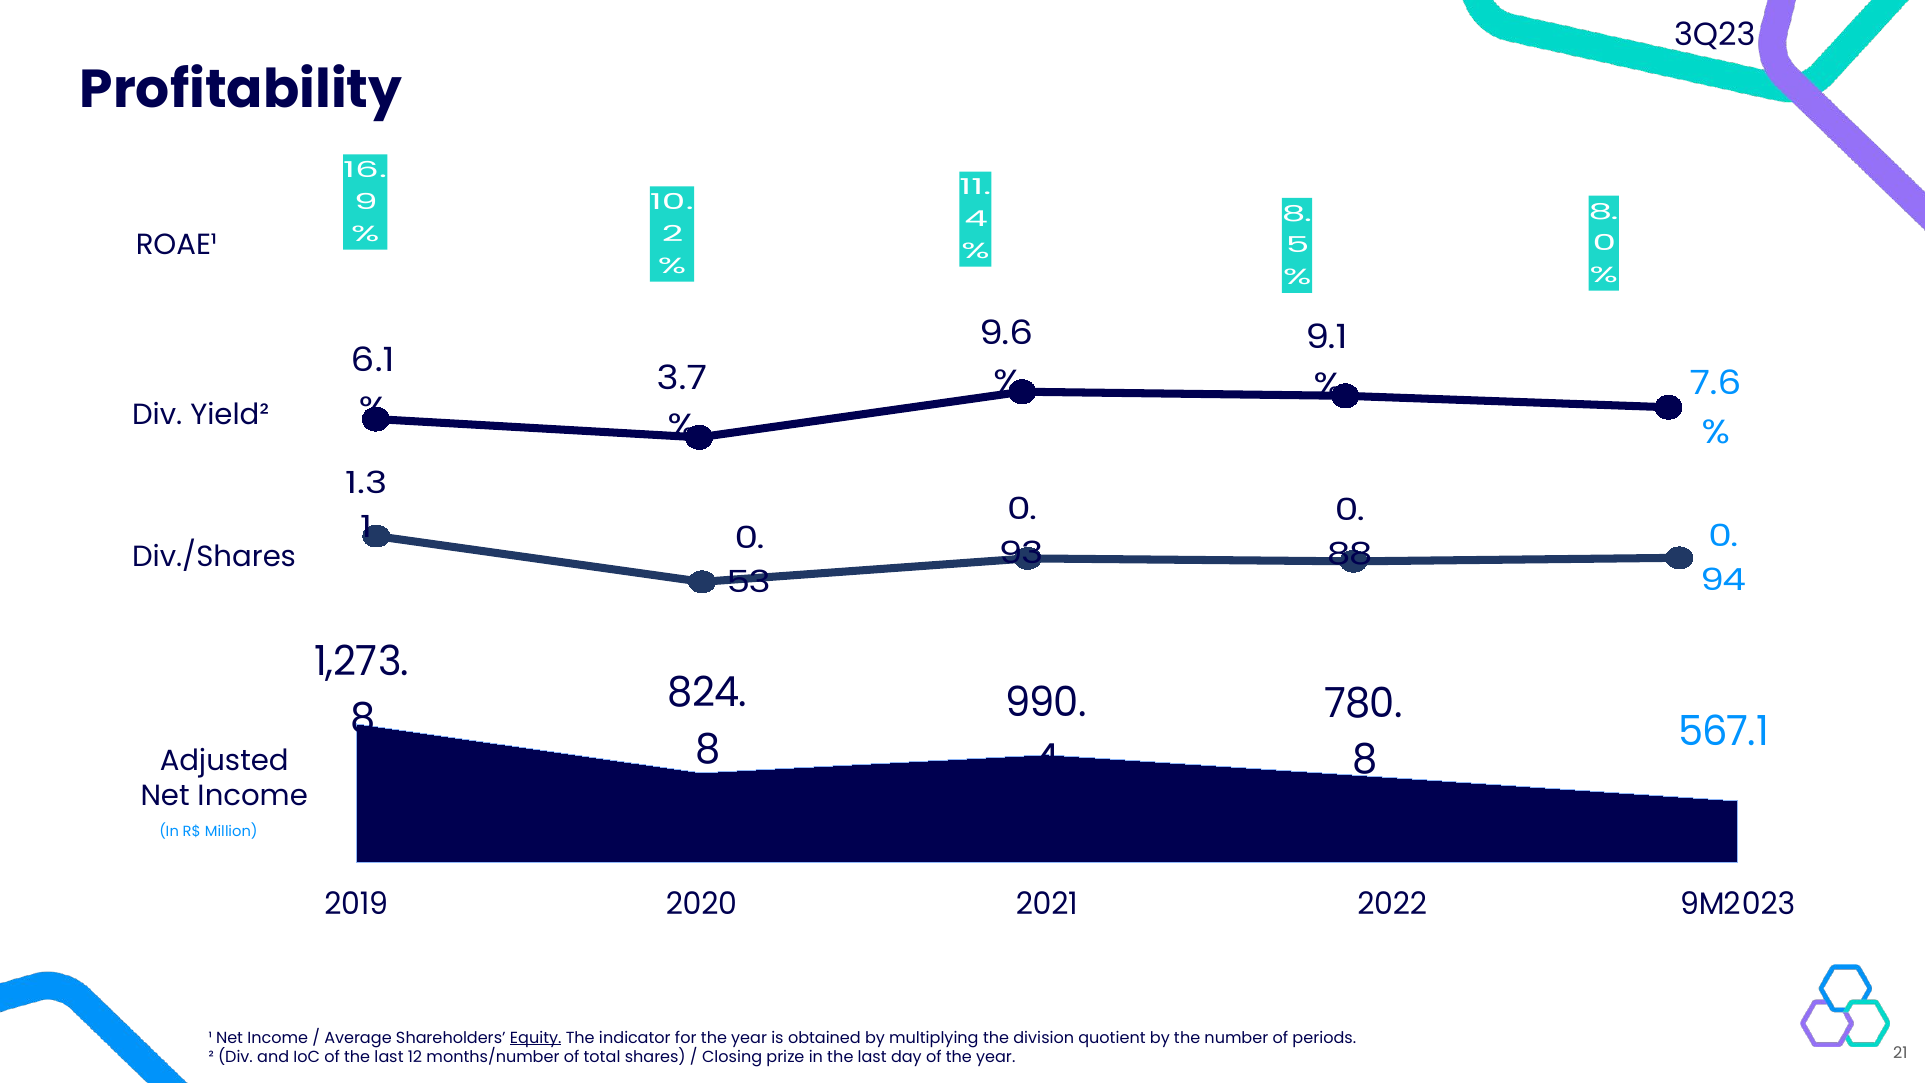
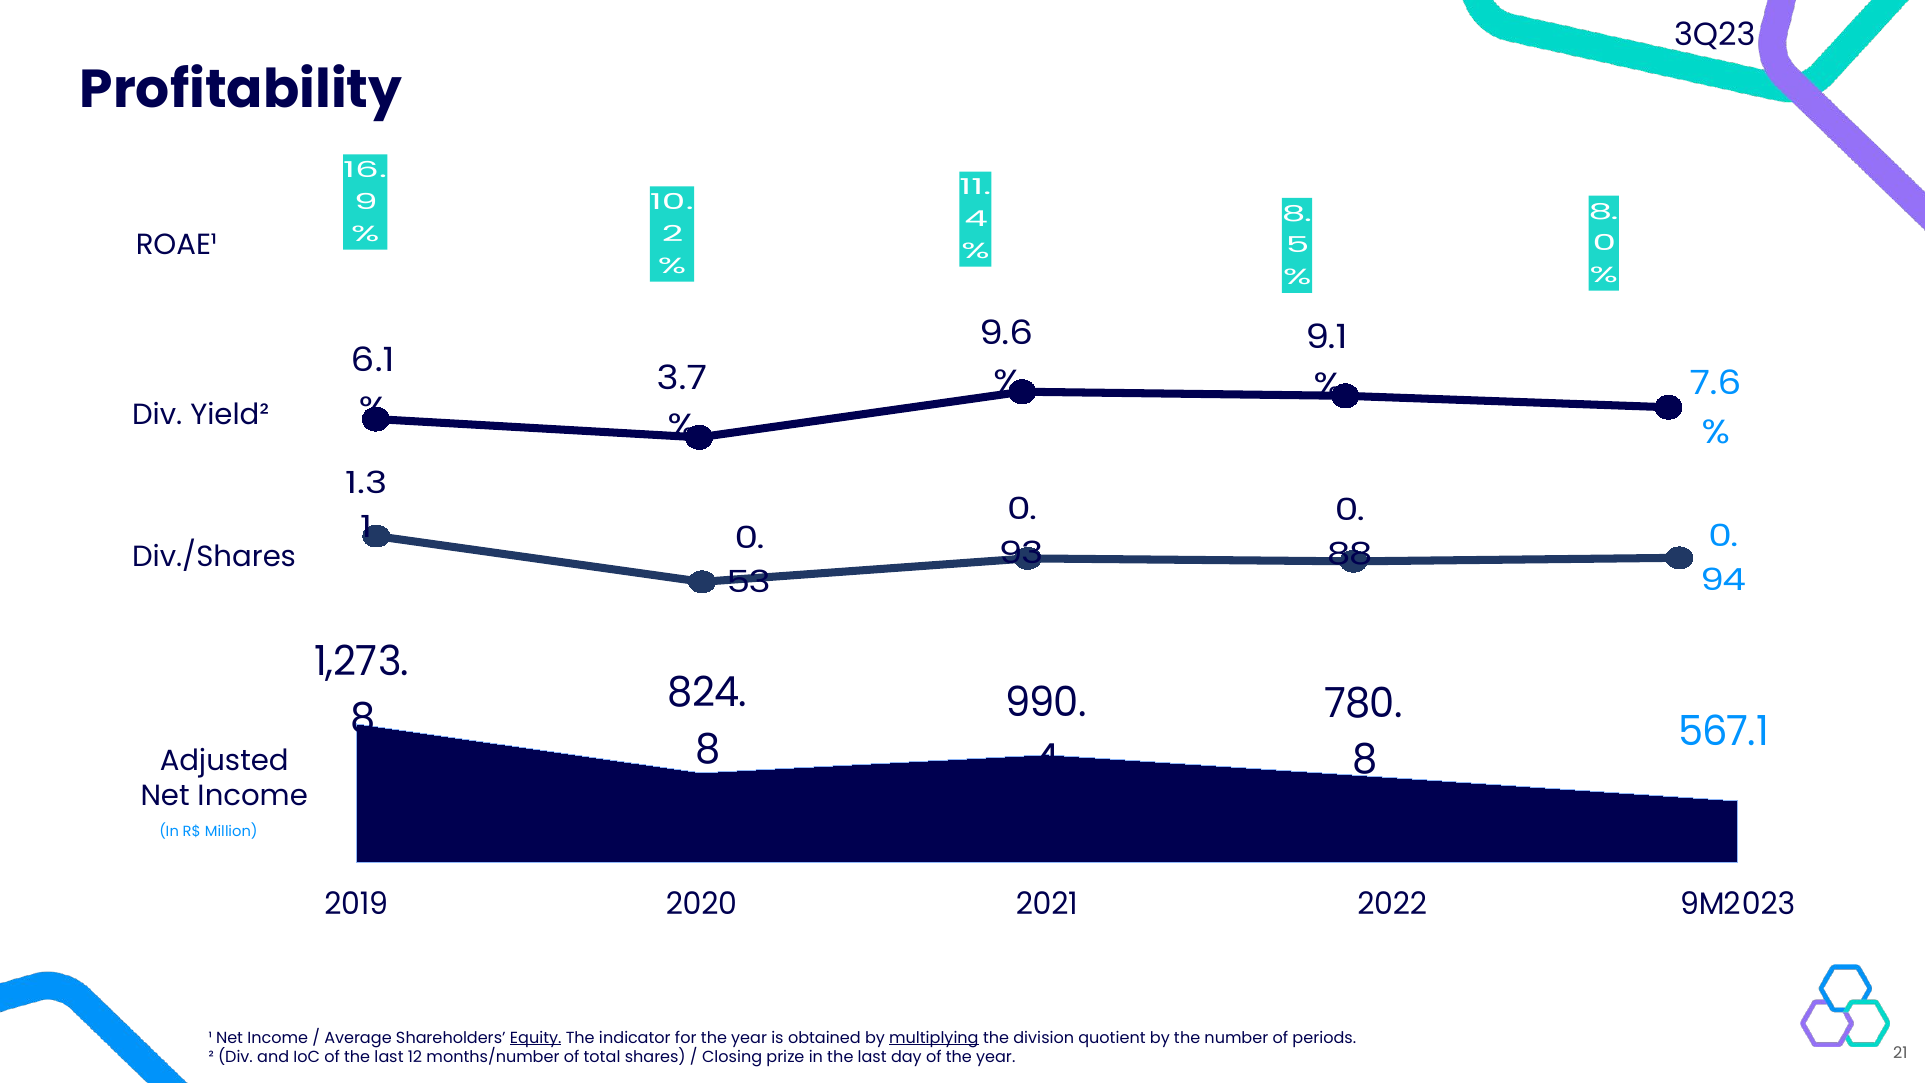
multiplying underline: none -> present
